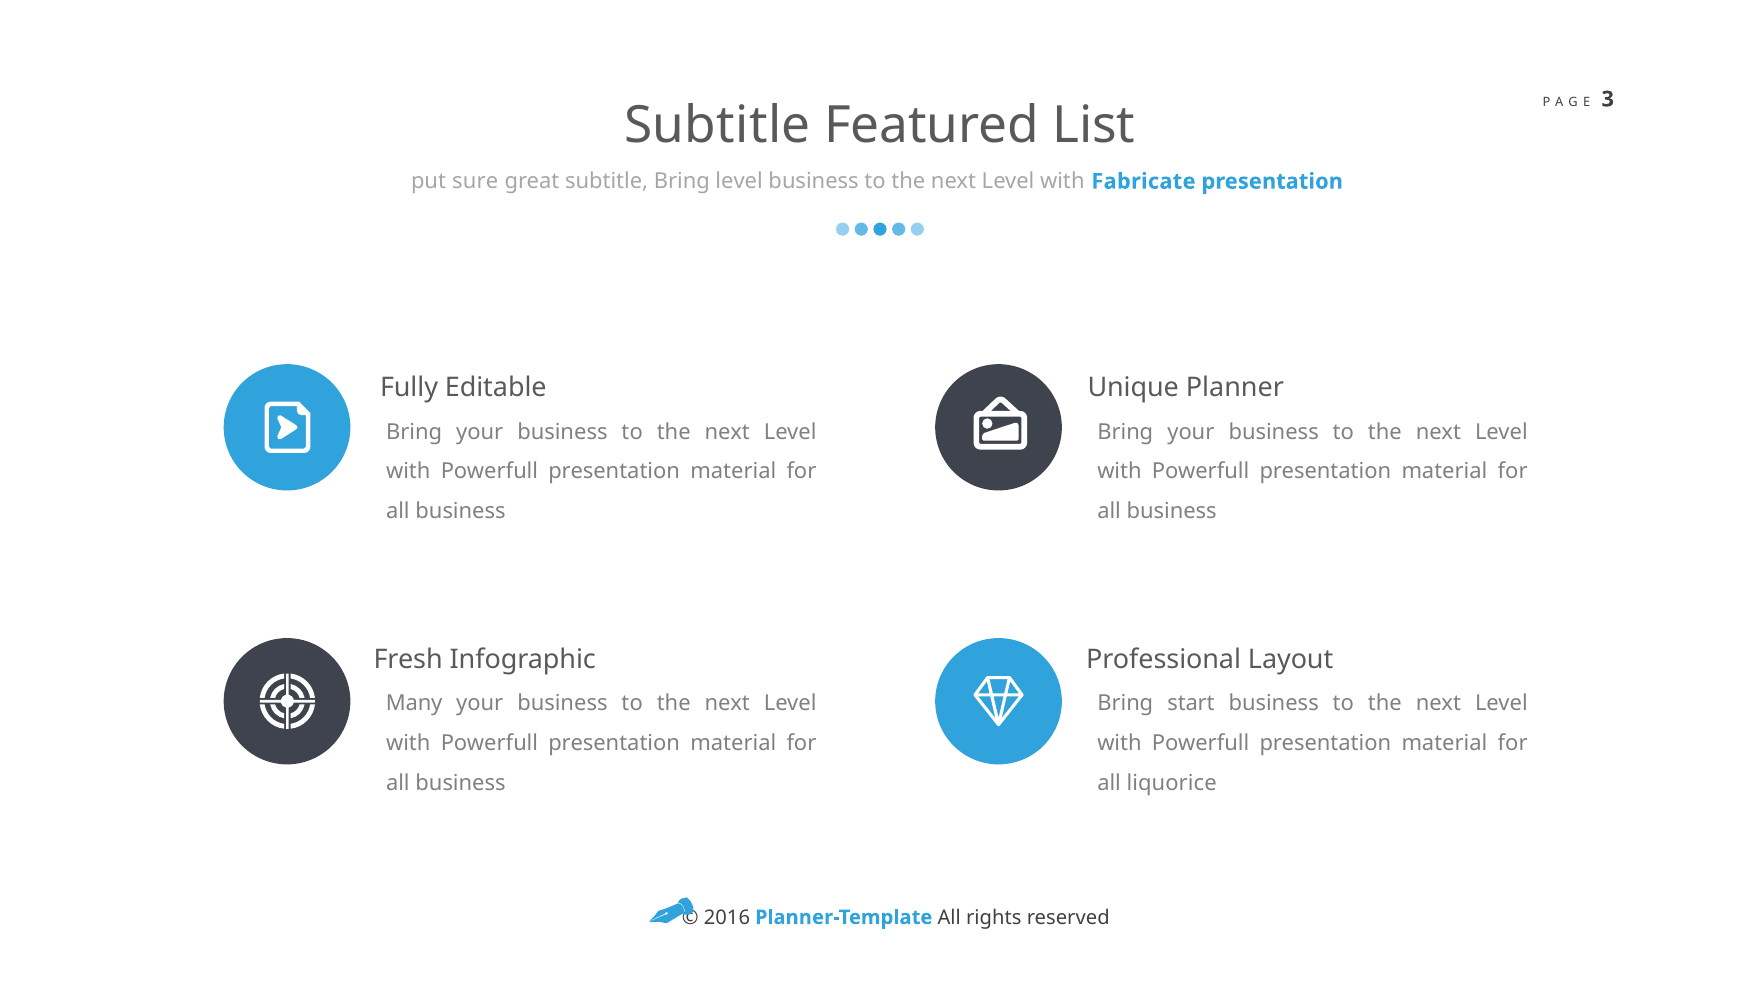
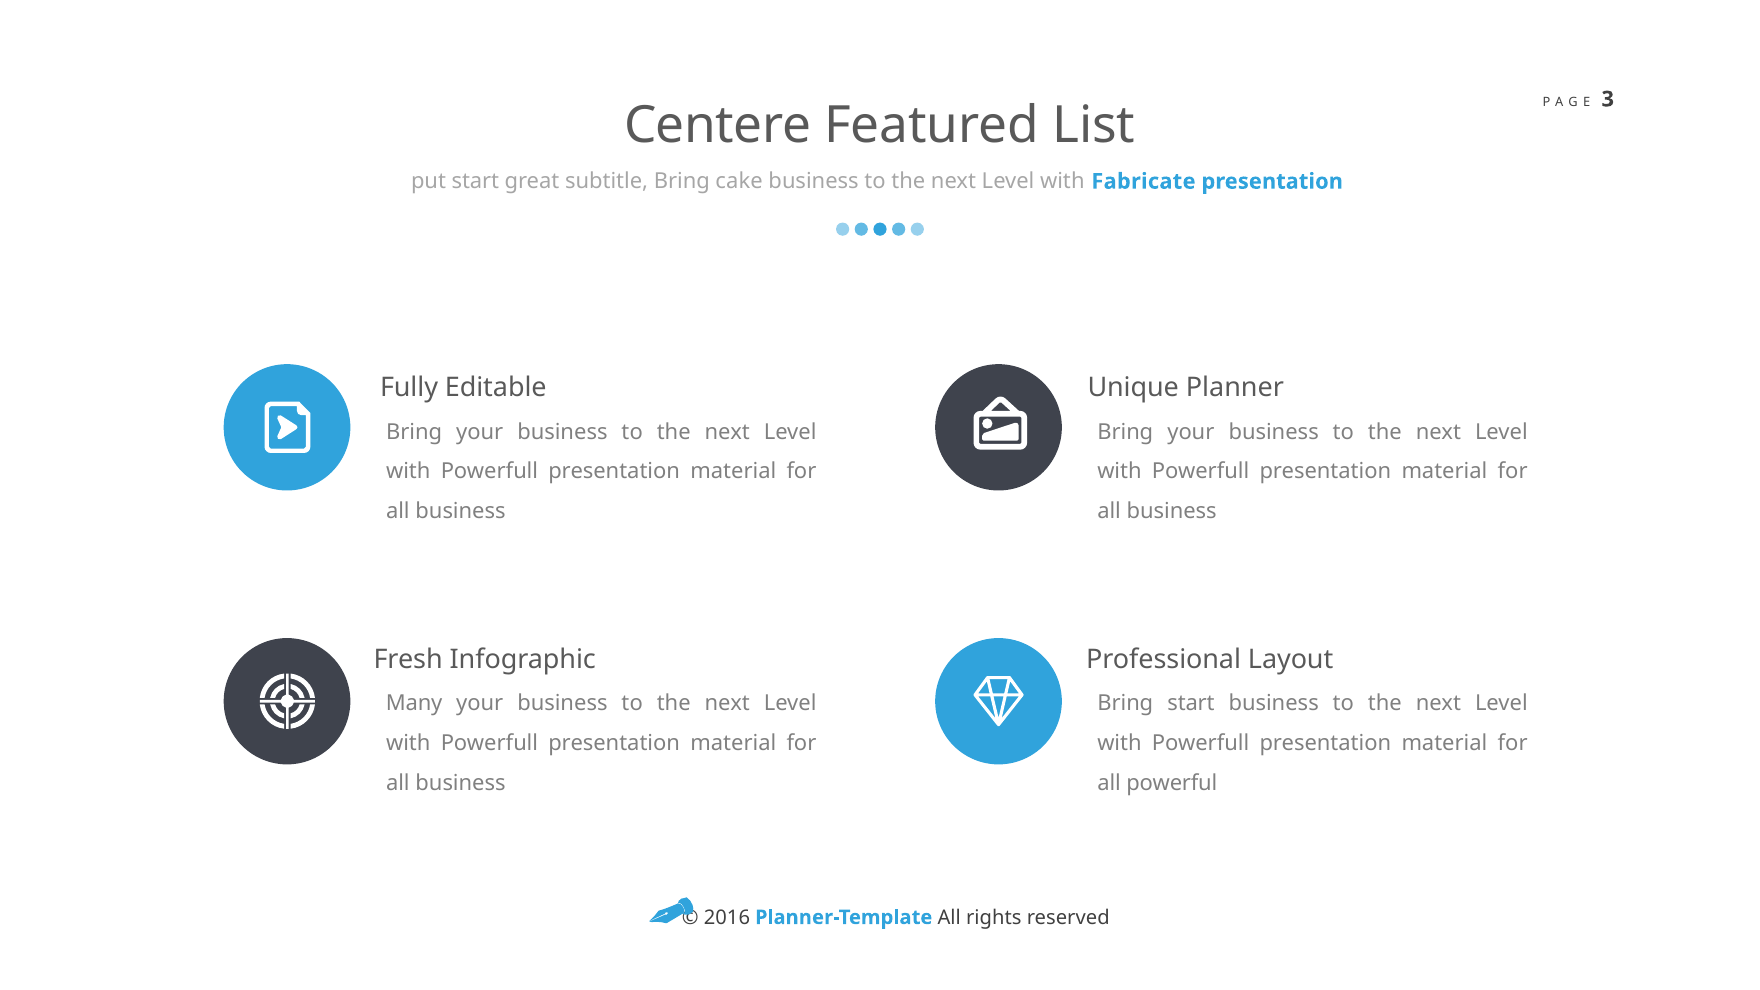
Subtitle at (717, 126): Subtitle -> Centere
put sure: sure -> start
Bring level: level -> cake
liquorice: liquorice -> powerful
